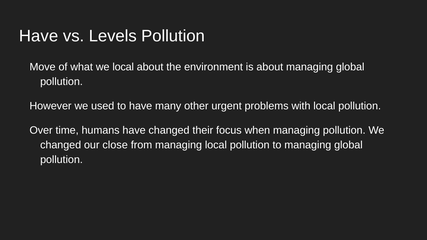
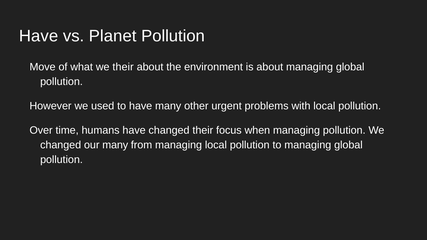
Levels: Levels -> Planet
we local: local -> their
our close: close -> many
